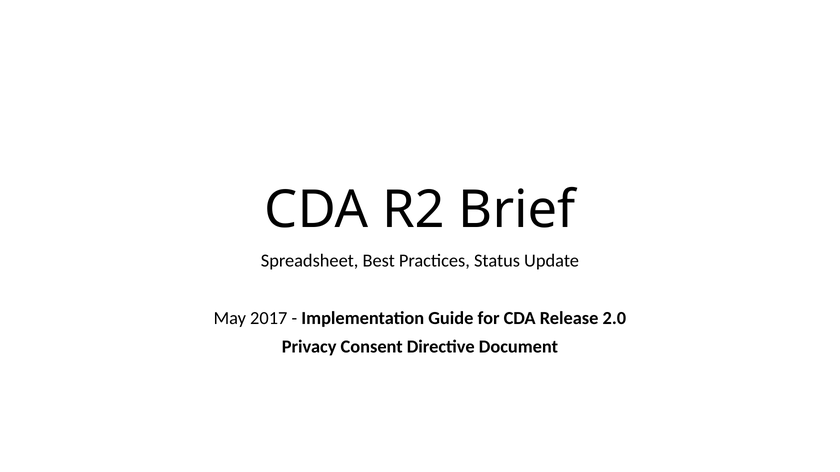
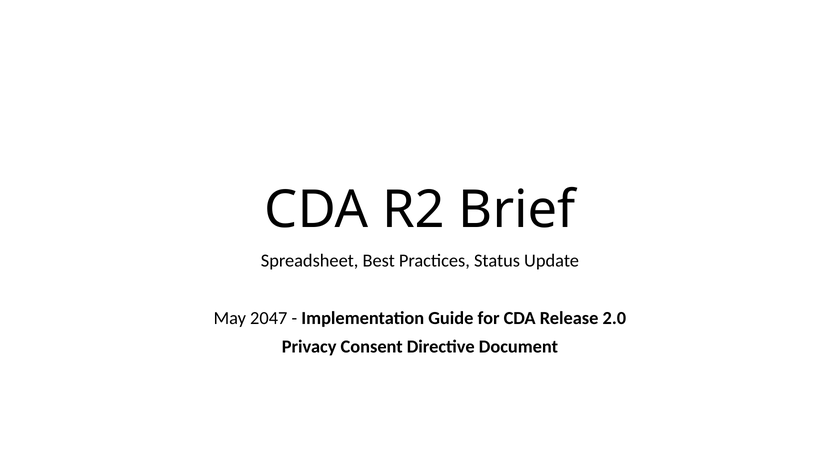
2017: 2017 -> 2047
